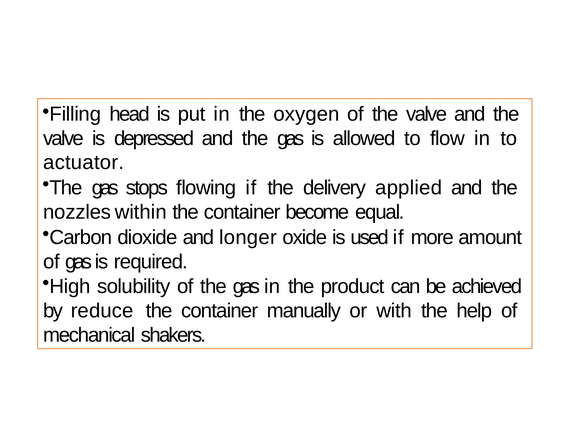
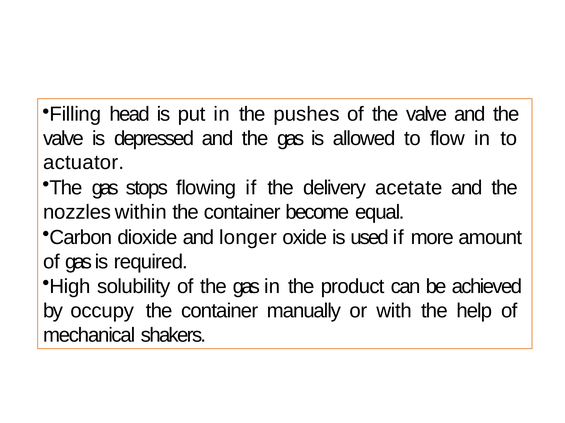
oxygen: oxygen -> pushes
applied: applied -> acetate
reduce: reduce -> occupy
